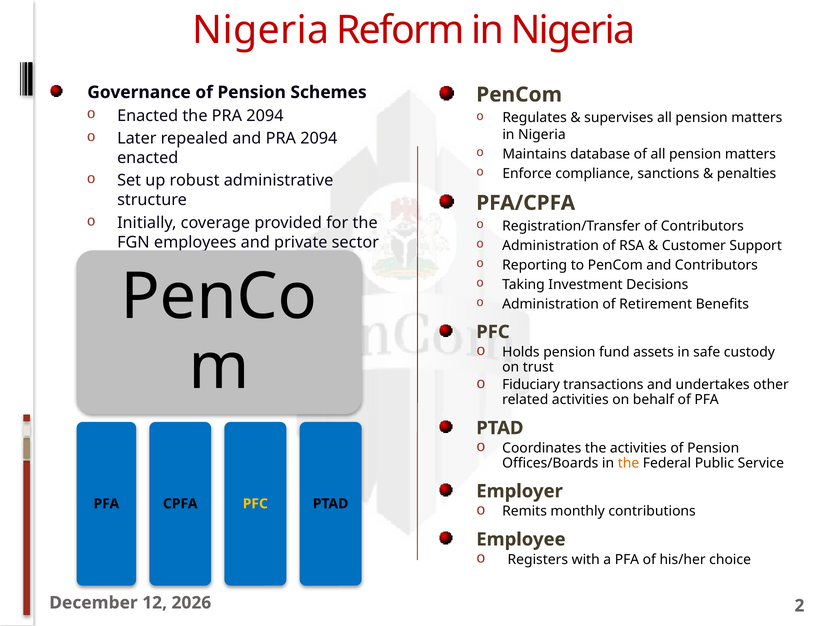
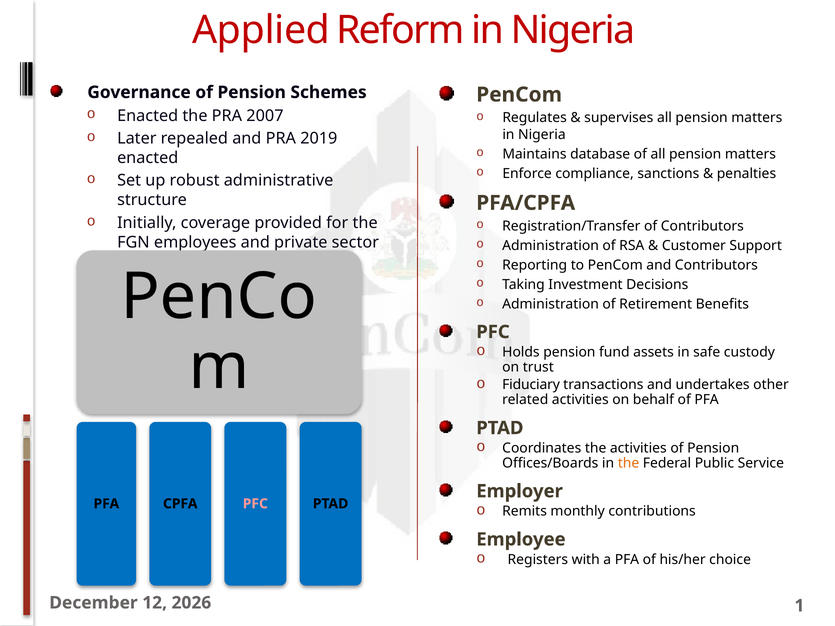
Nigeria at (261, 30): Nigeria -> Applied
the PRA 2094: 2094 -> 2007
and PRA 2094: 2094 -> 2019
PFC at (255, 504) colour: yellow -> pink
2: 2 -> 1
